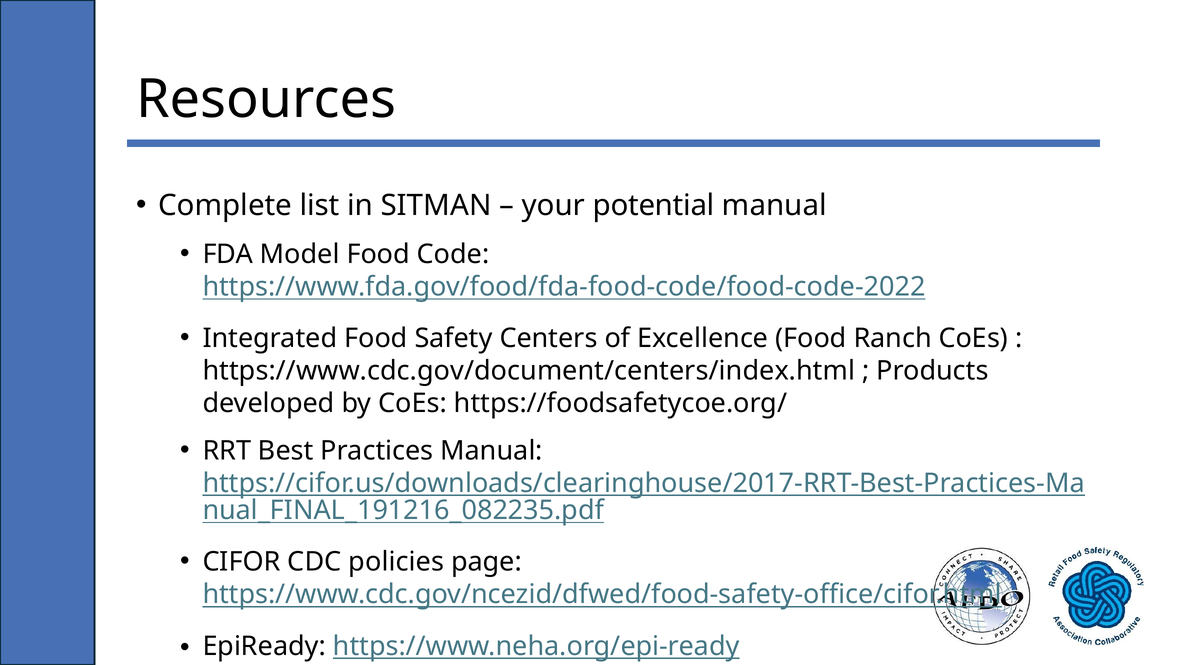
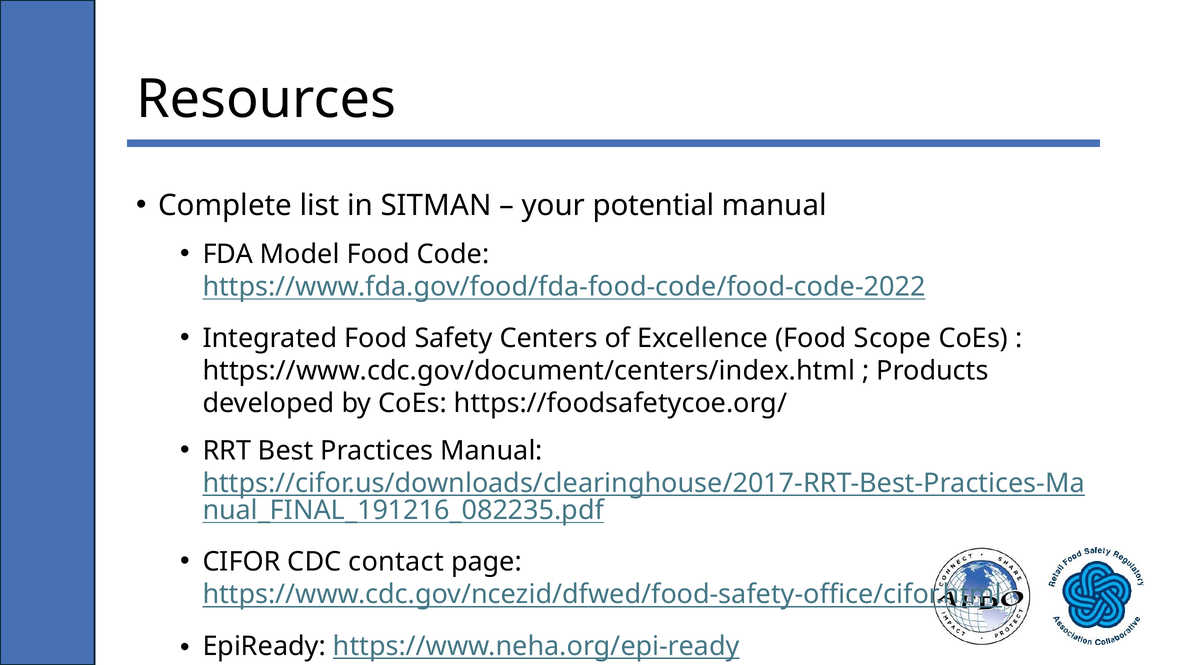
Ranch: Ranch -> Scope
policies: policies -> contact
